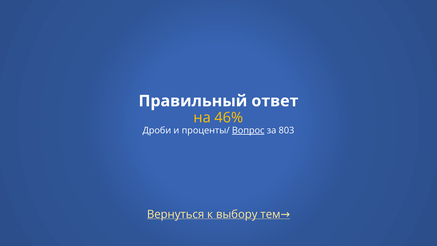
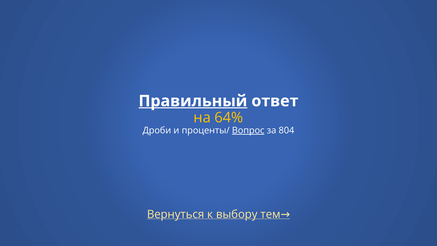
Правильный underline: none -> present
46%: 46% -> 64%
803: 803 -> 804
